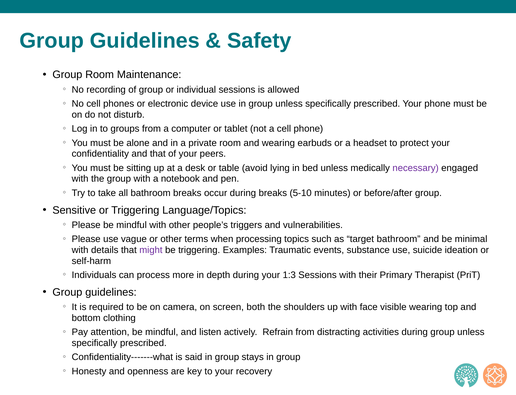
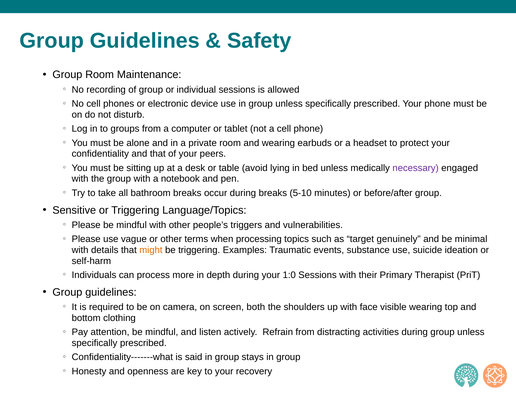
target bathroom: bathroom -> genuinely
might colour: purple -> orange
1:3: 1:3 -> 1:0
